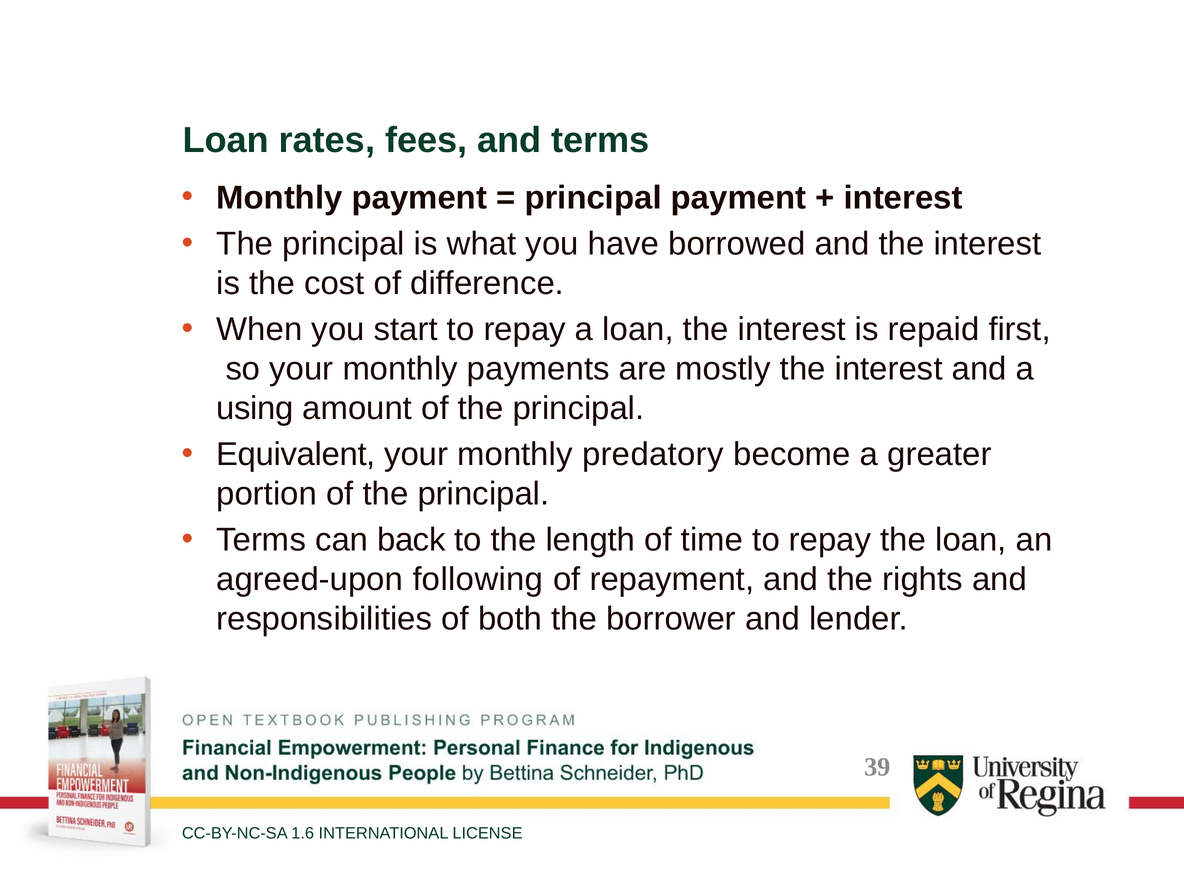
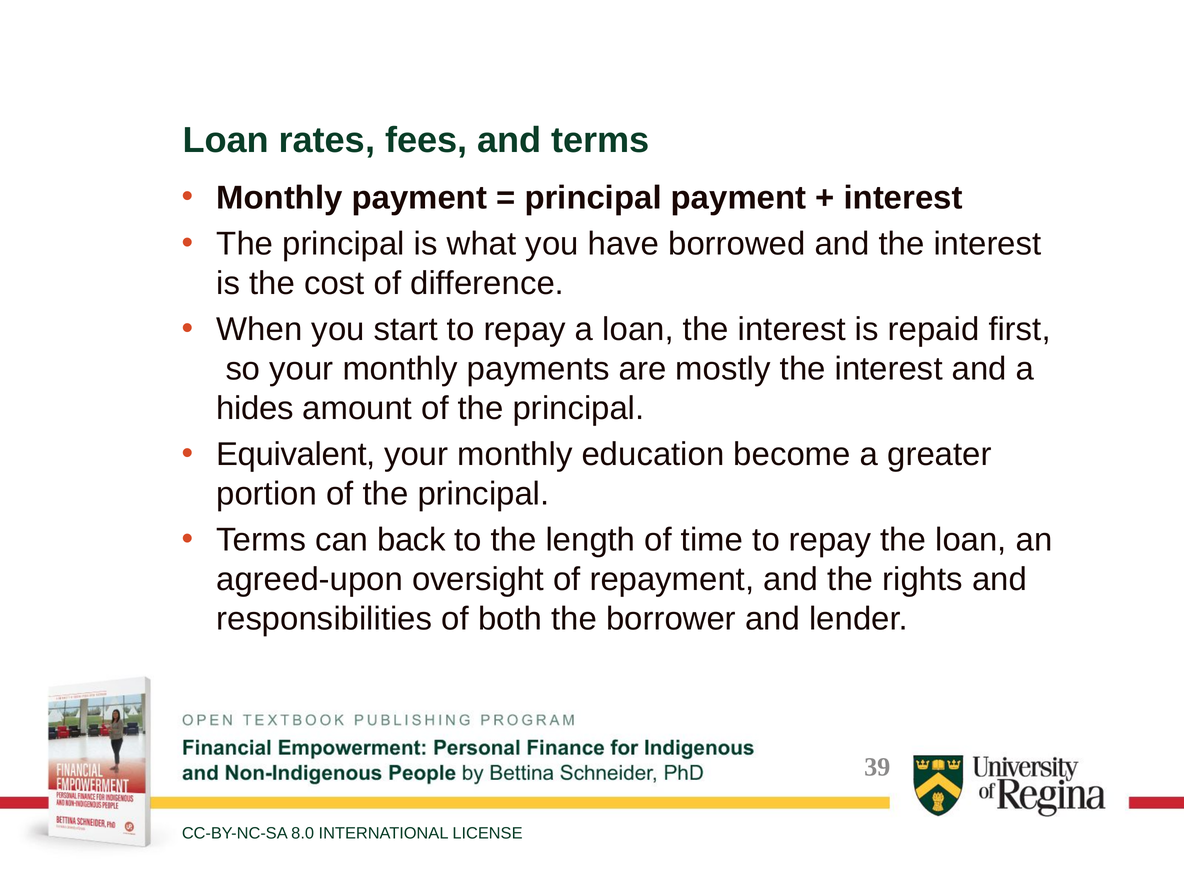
using: using -> hides
predatory: predatory -> education
following: following -> oversight
1.6: 1.6 -> 8.0
